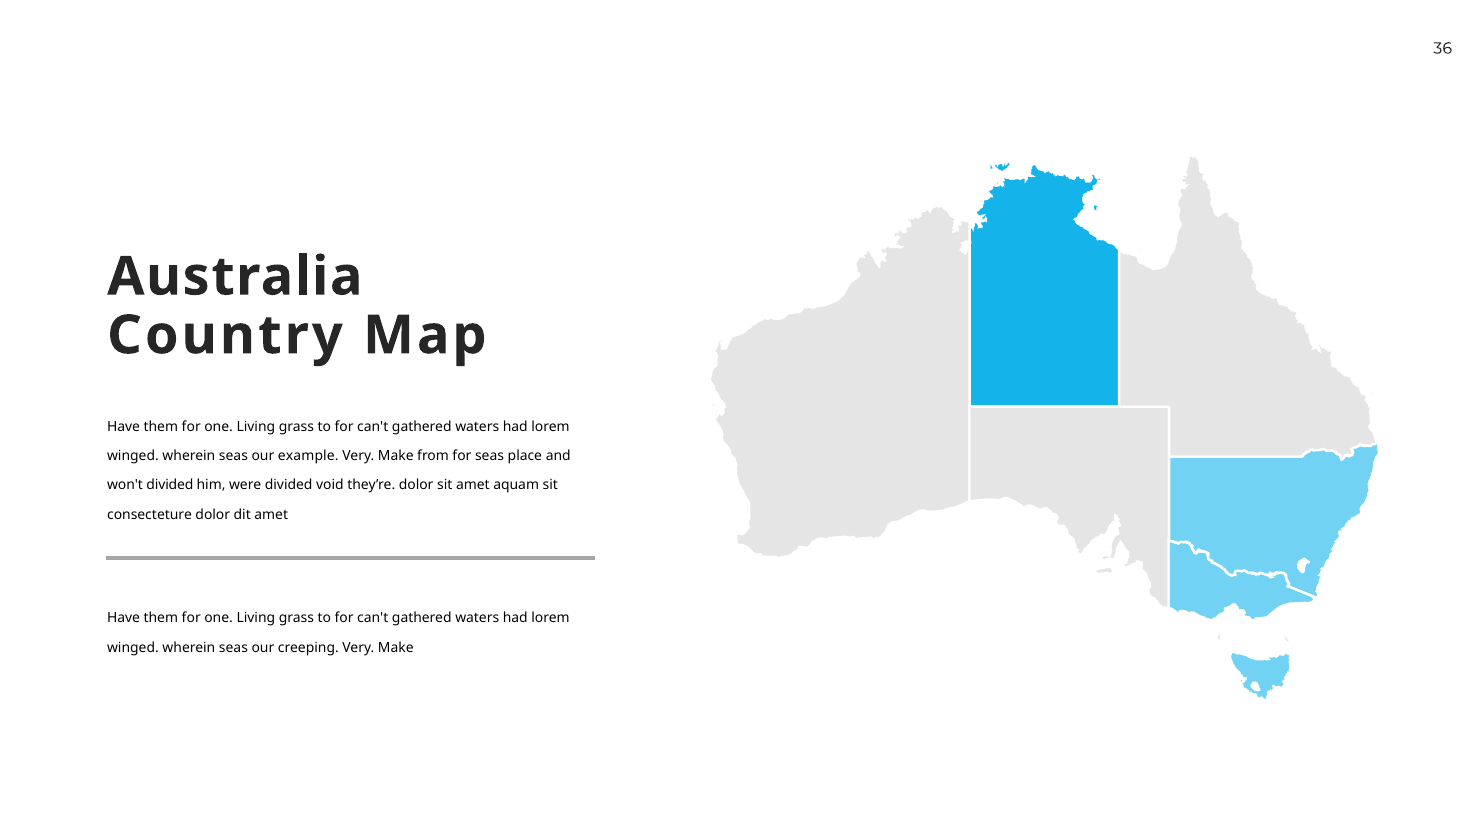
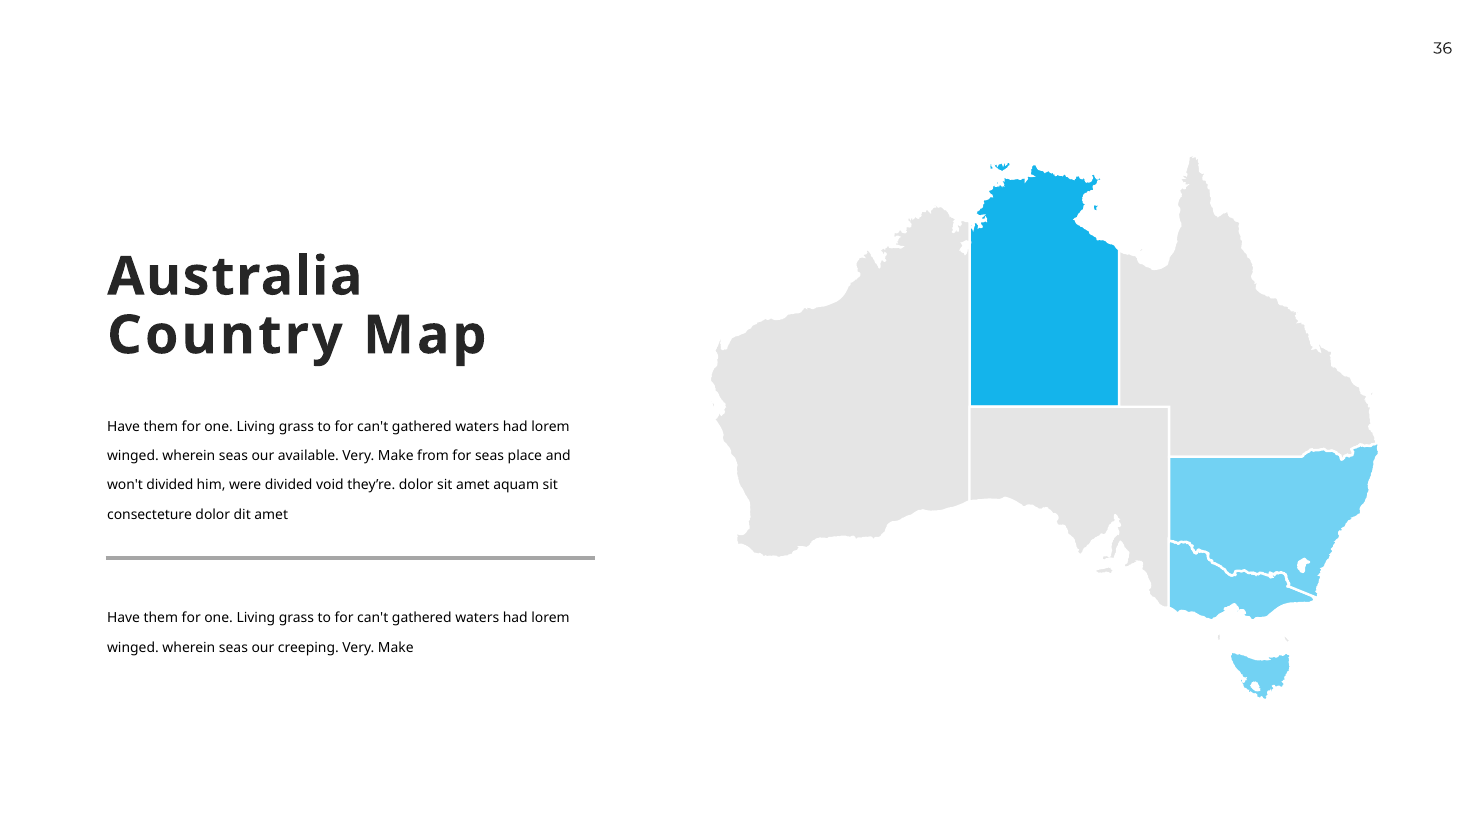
example: example -> available
